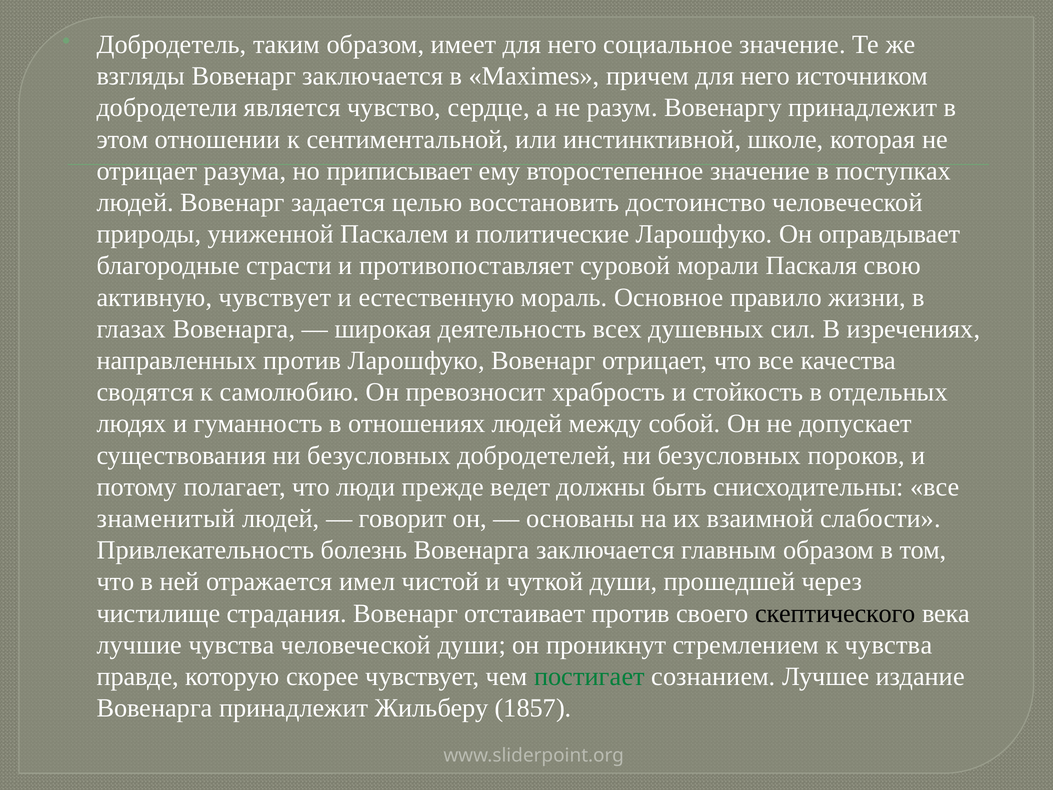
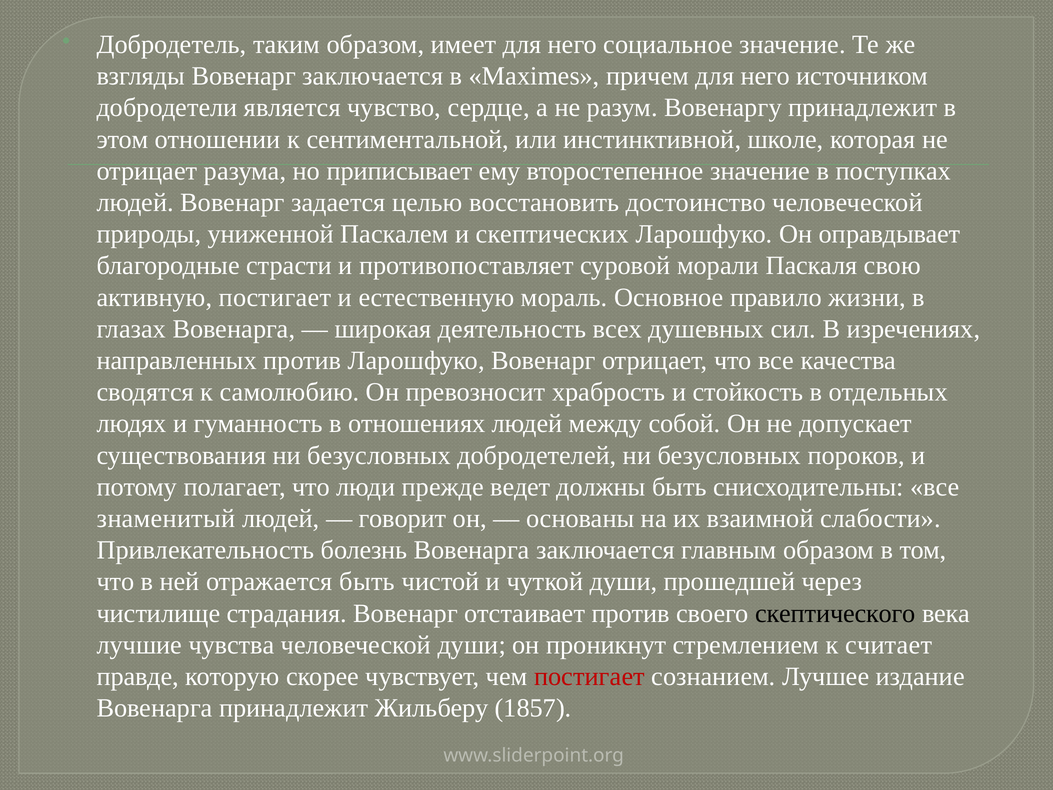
политические: политические -> скептических
активную чувствует: чувствует -> постигает
отражается имел: имел -> быть
к чувства: чувства -> считает
постигает at (589, 676) colour: green -> red
